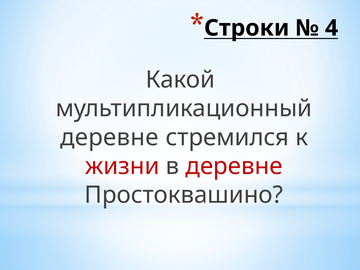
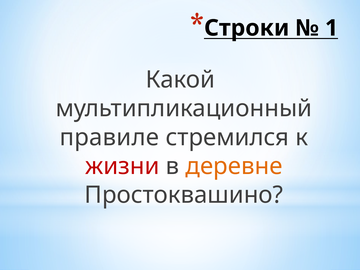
4: 4 -> 1
деревне at (109, 137): деревне -> правиле
деревне at (234, 166) colour: red -> orange
